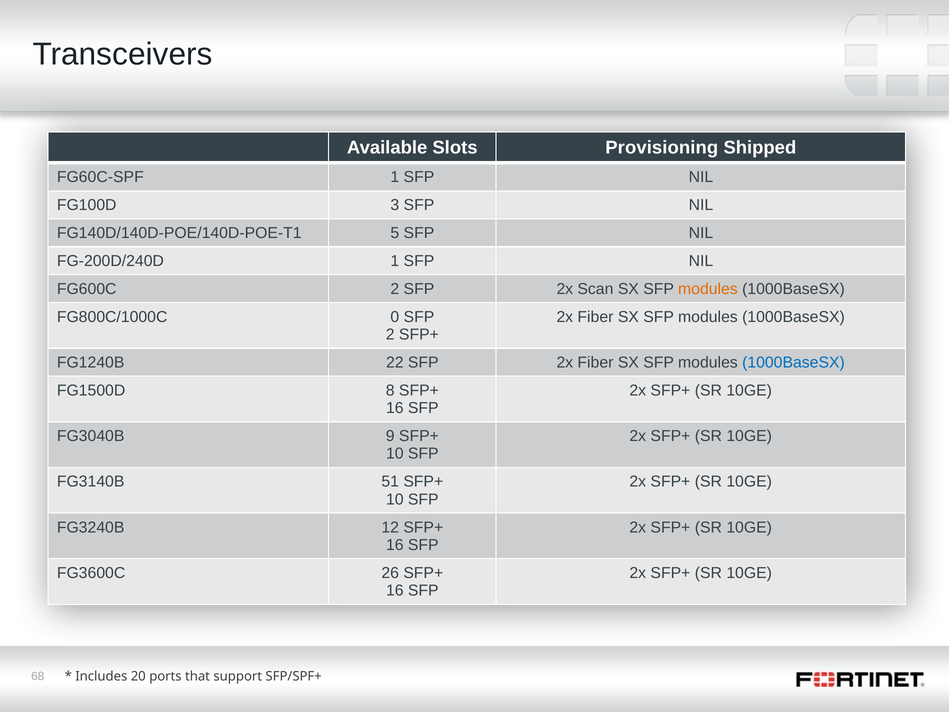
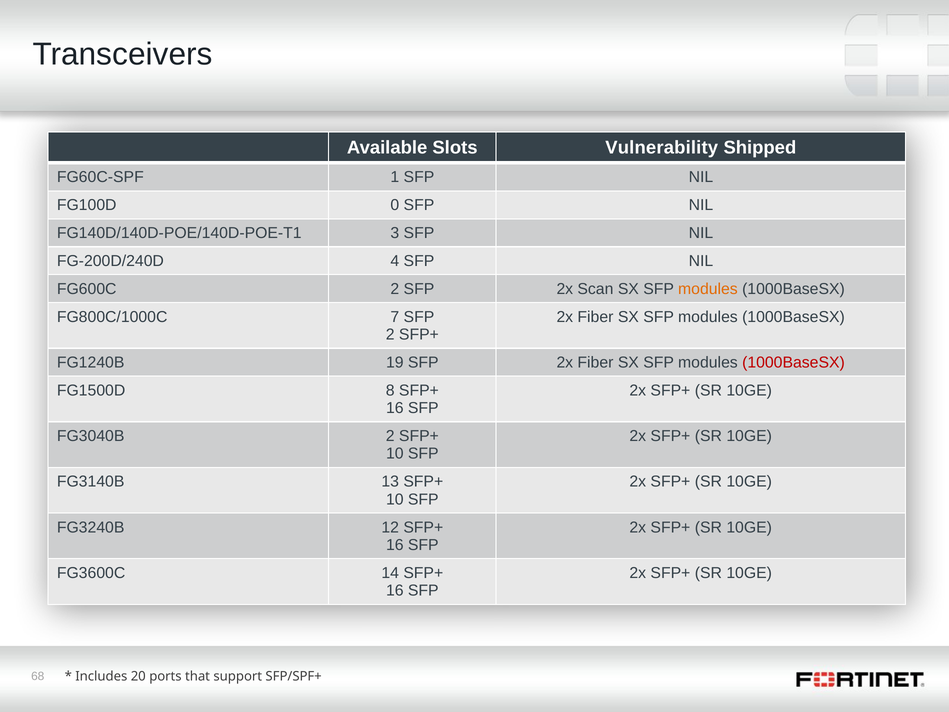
Provisioning: Provisioning -> Vulnerability
3: 3 -> 0
5: 5 -> 3
FG-200D/240D 1: 1 -> 4
0: 0 -> 7
22: 22 -> 19
1000BaseSX at (793, 362) colour: blue -> red
FG3040B 9: 9 -> 2
51: 51 -> 13
26: 26 -> 14
